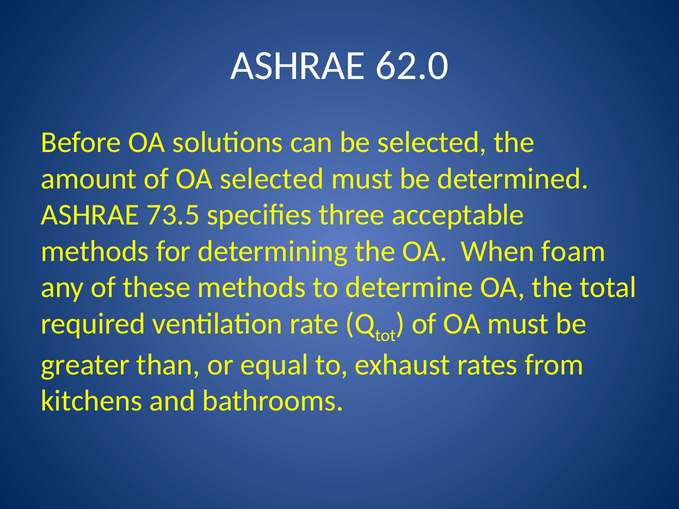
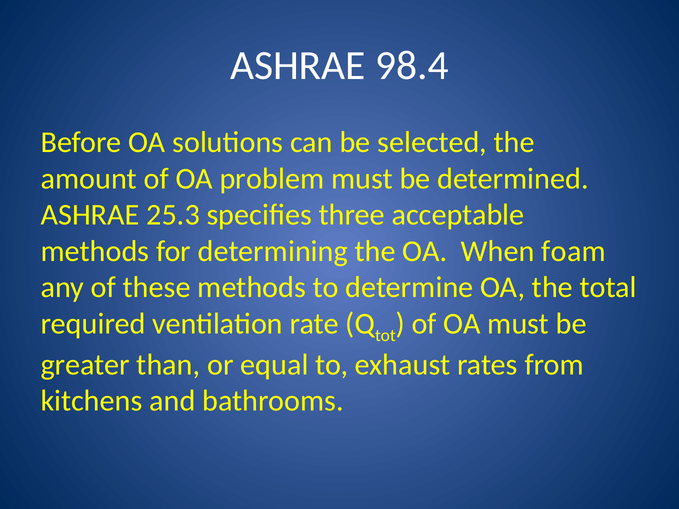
62.0: 62.0 -> 98.4
OA selected: selected -> problem
73.5: 73.5 -> 25.3
